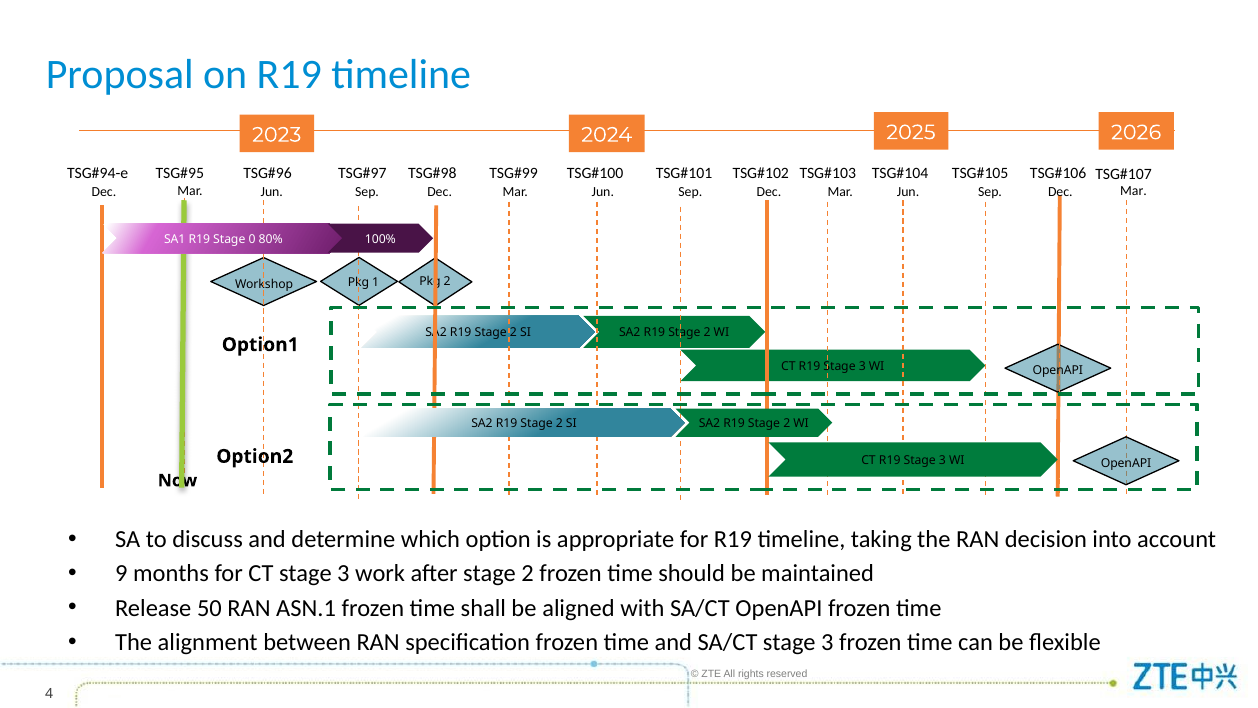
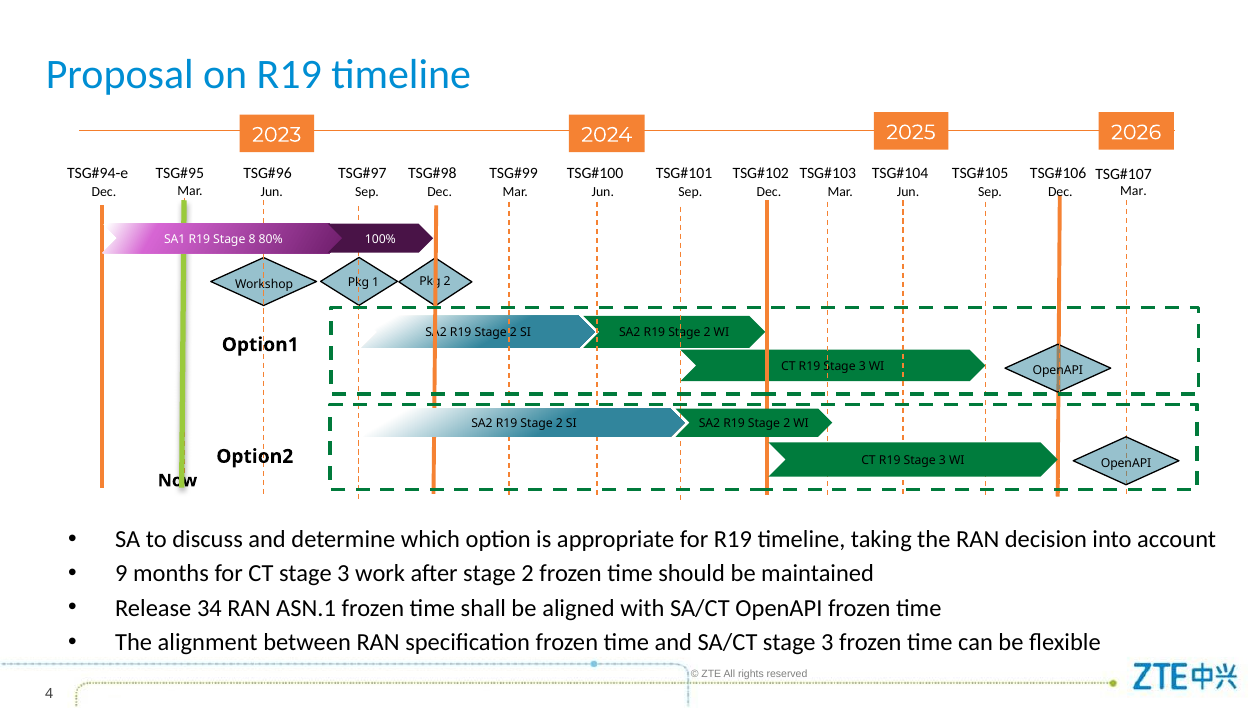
0: 0 -> 8
50: 50 -> 34
